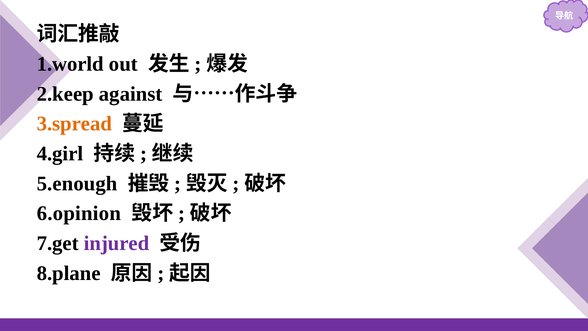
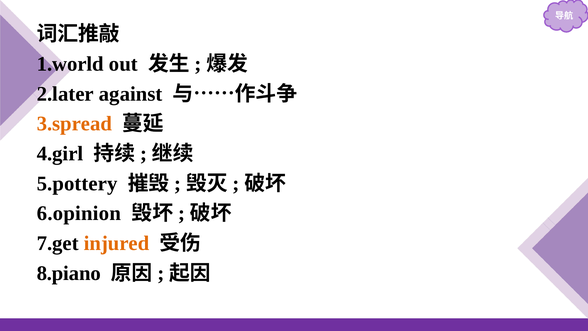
2.keep: 2.keep -> 2.later
5.enough: 5.enough -> 5.pottery
injured colour: purple -> orange
8.plane: 8.plane -> 8.piano
